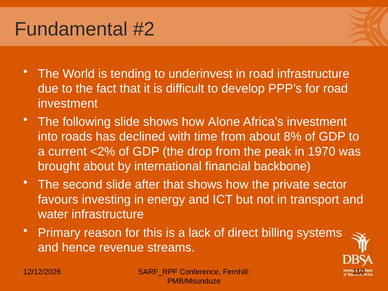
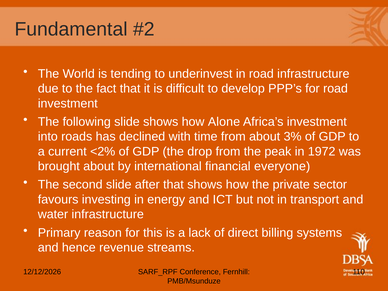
8%: 8% -> 3%
1970: 1970 -> 1972
backbone: backbone -> everyone
